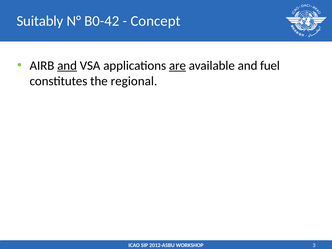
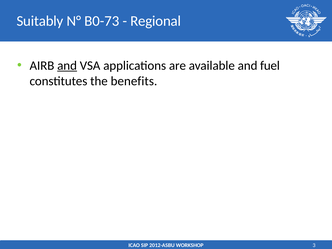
B0-42: B0-42 -> B0-73
Concept: Concept -> Regional
are underline: present -> none
regional: regional -> benefits
